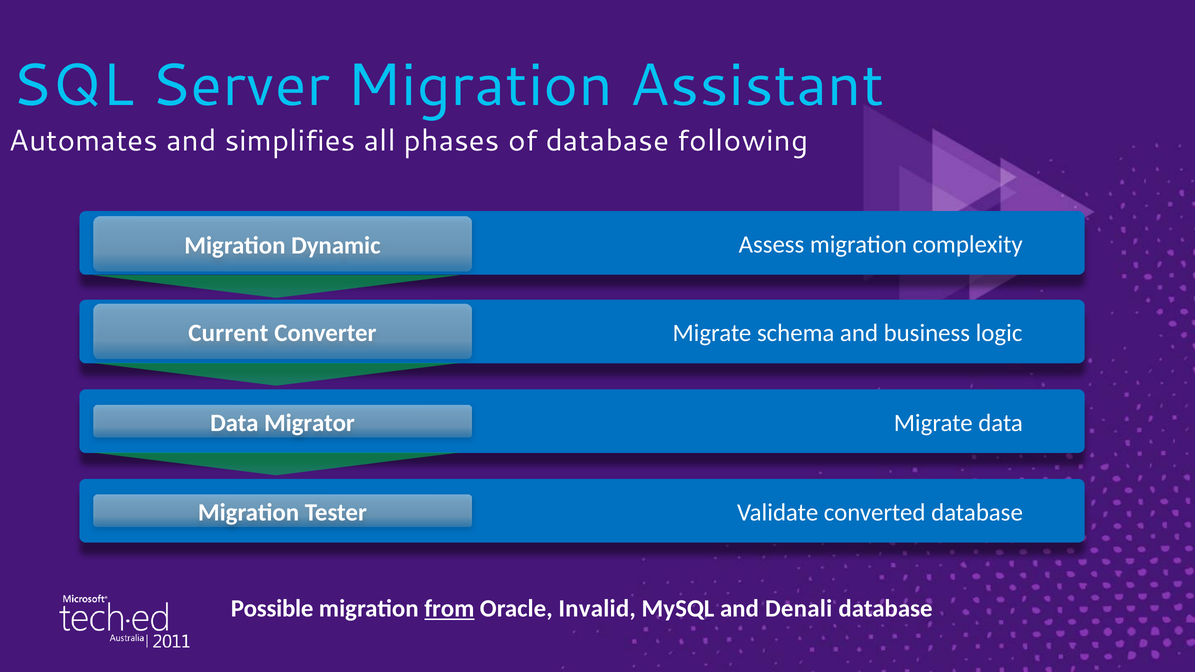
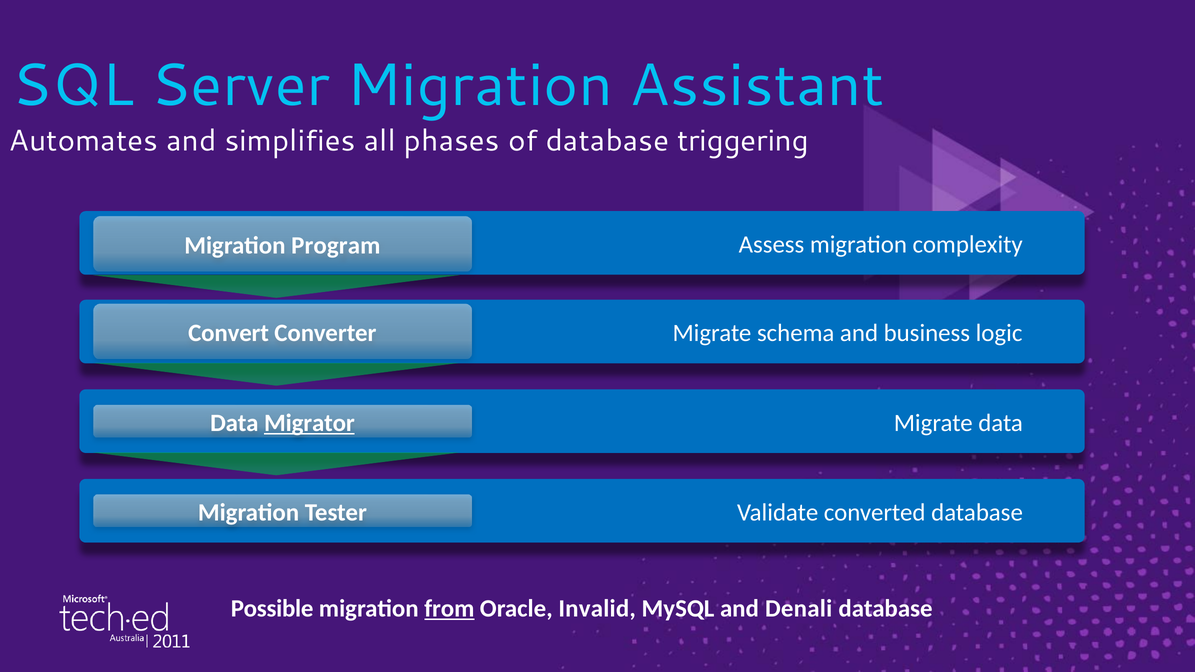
following: following -> triggering
Dynamic: Dynamic -> Program
Current: Current -> Convert
Migrator underline: none -> present
